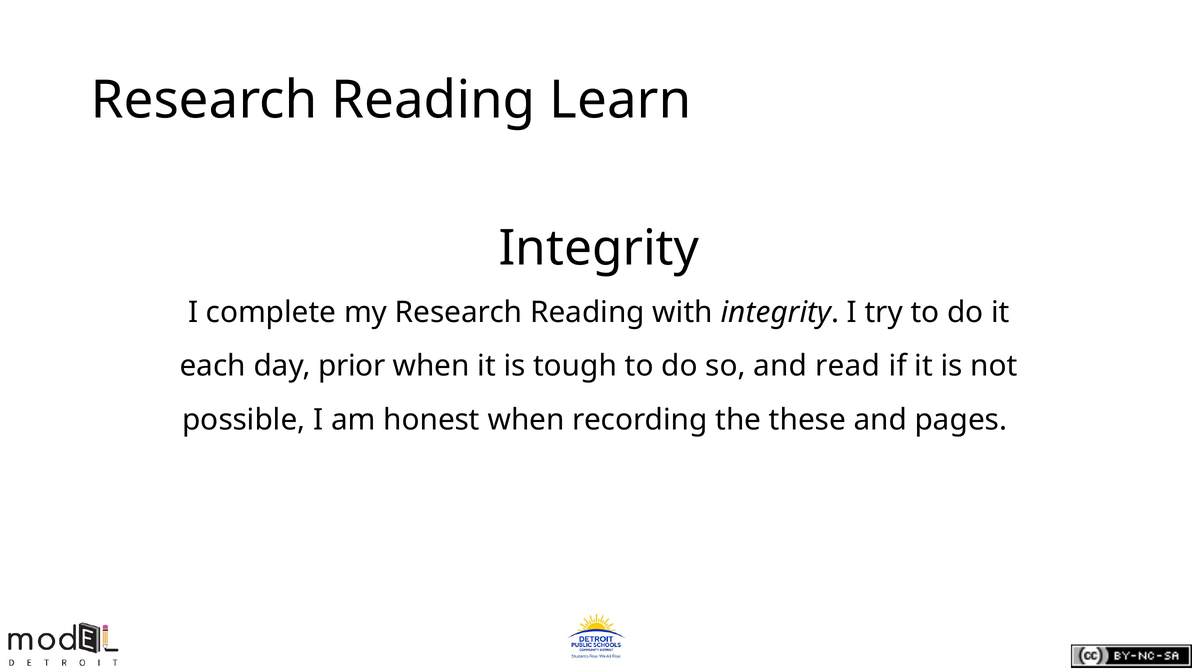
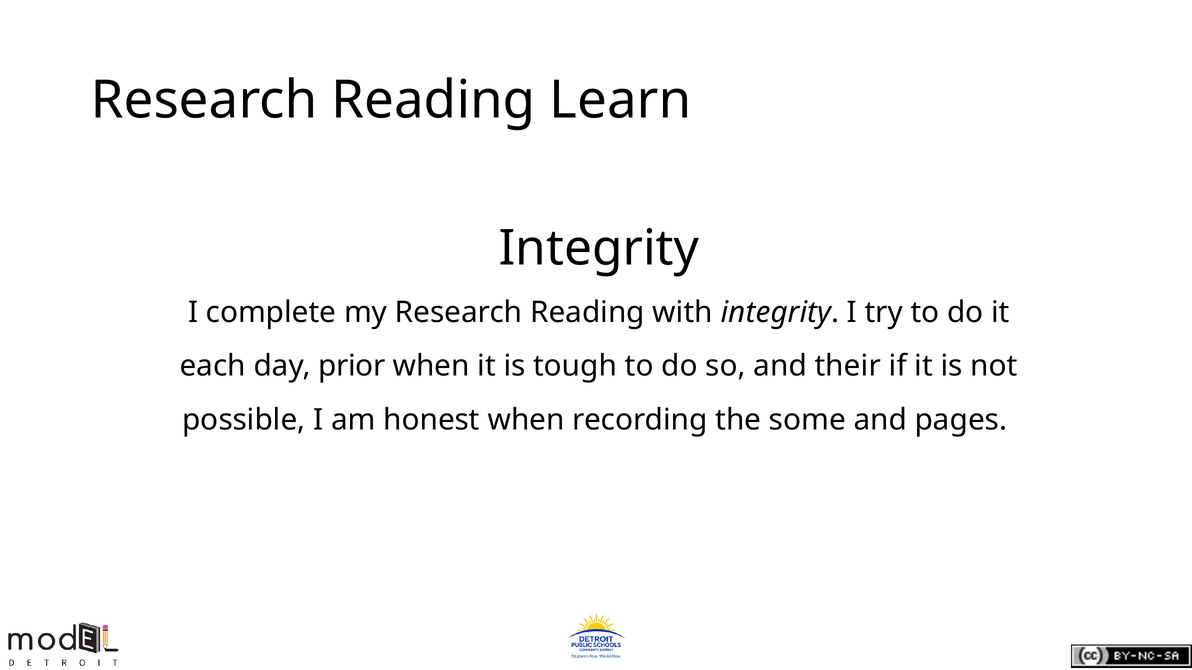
read: read -> their
these: these -> some
